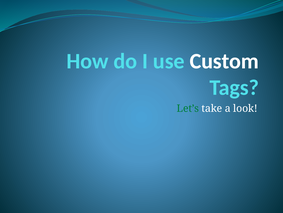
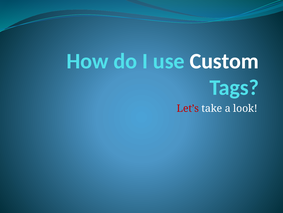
Let’s colour: green -> red
